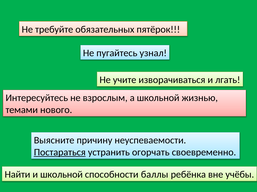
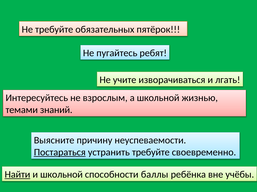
узнал: узнал -> ребят
нового: нового -> знаний
устранить огорчать: огорчать -> требуйте
Найти underline: none -> present
